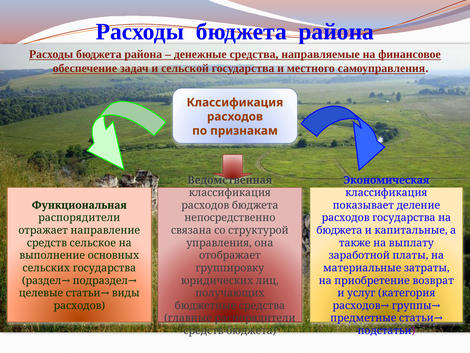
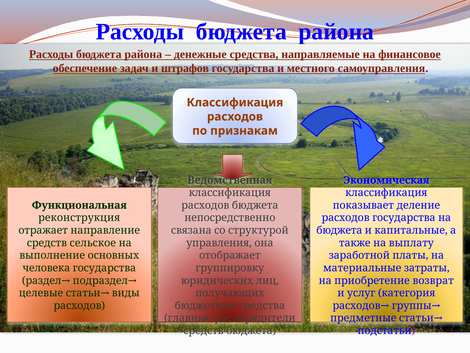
сельской: сельской -> штрафов
распорядители at (79, 218): распорядители -> реконструкция
сельских: сельских -> человека
